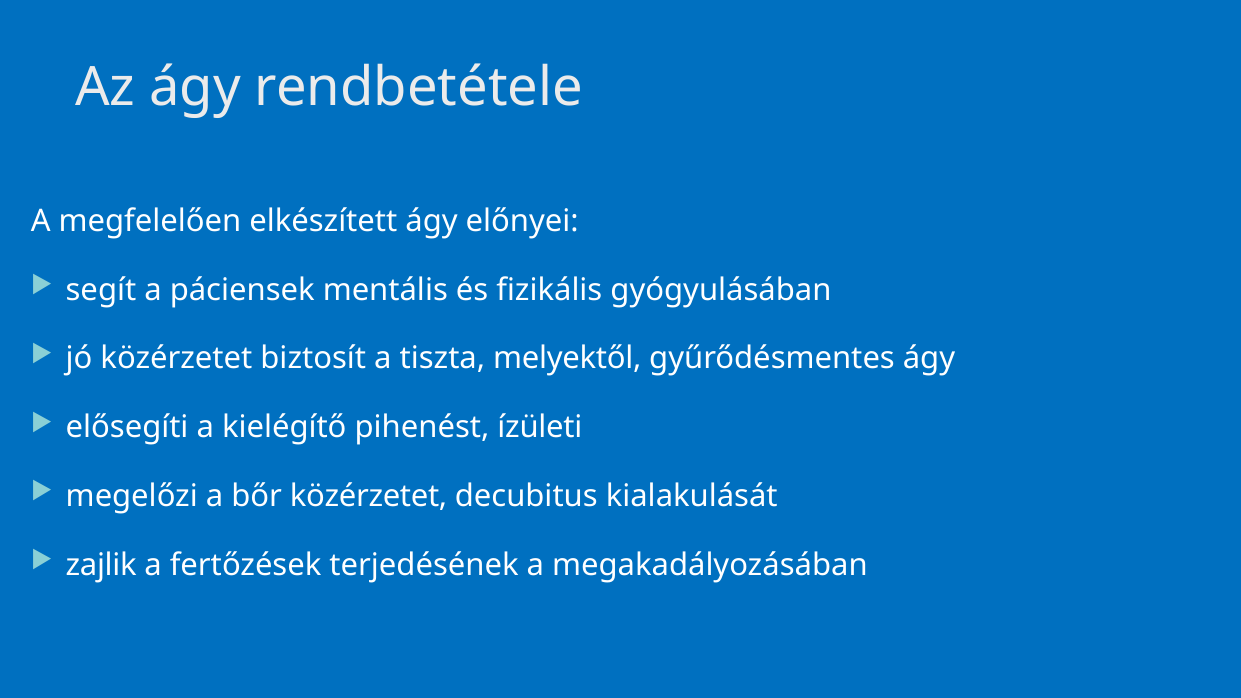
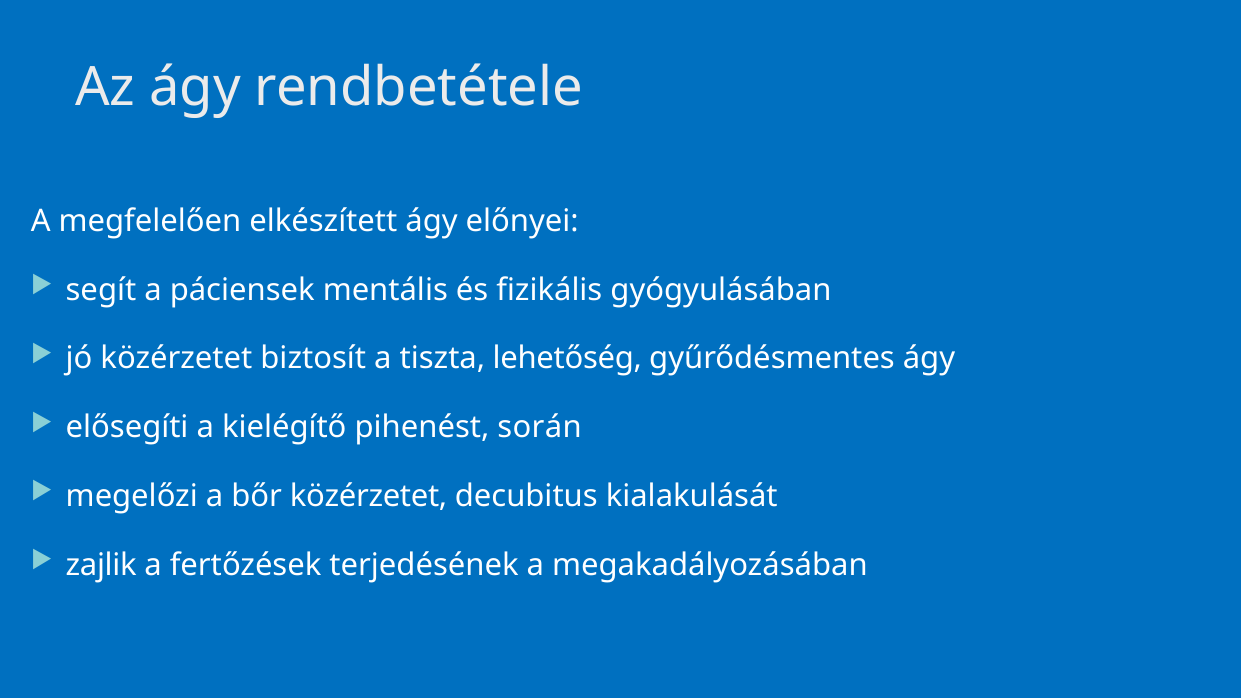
melyektől: melyektől -> lehetőség
ízületi: ízületi -> során
